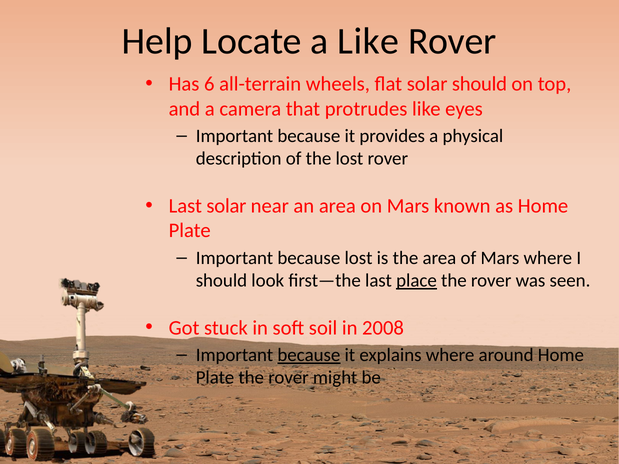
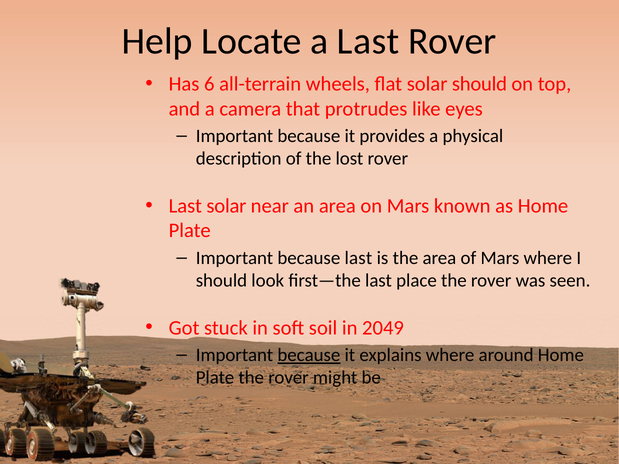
a Like: Like -> Last
because lost: lost -> last
place underline: present -> none
2008: 2008 -> 2049
